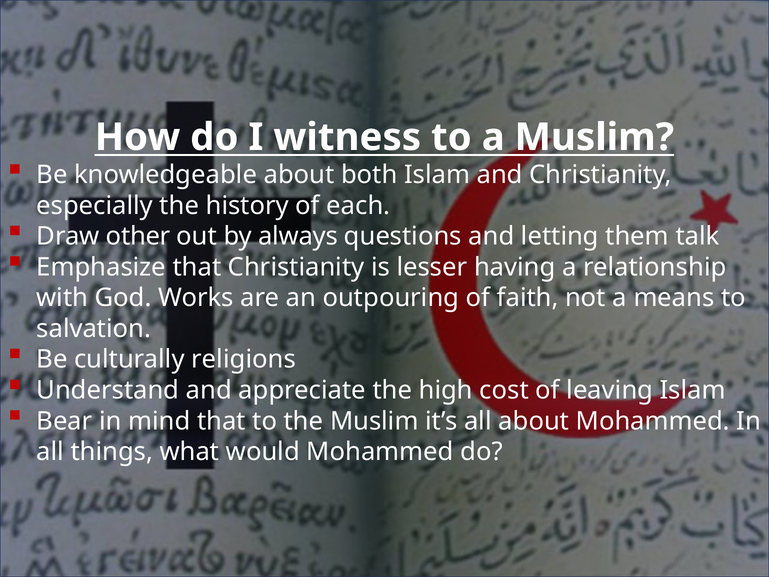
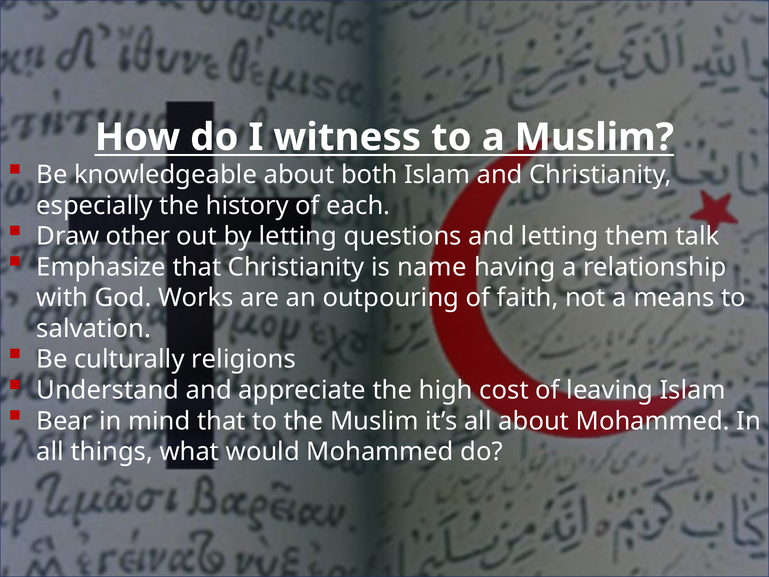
by always: always -> letting
lesser: lesser -> name
